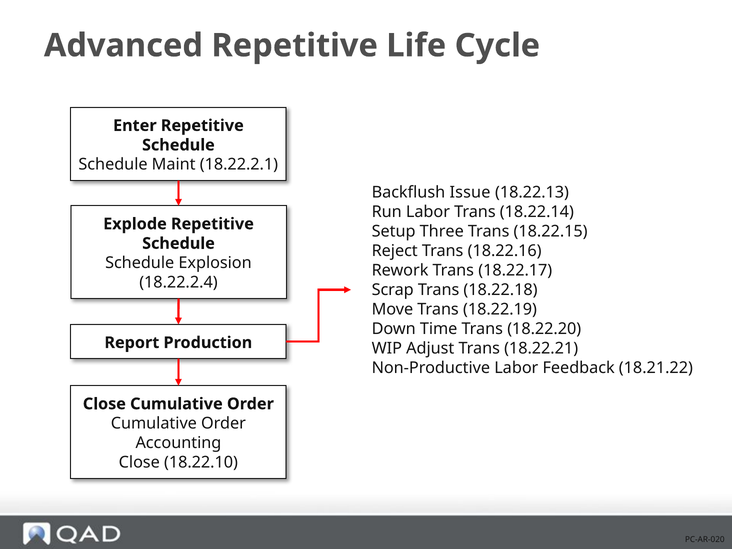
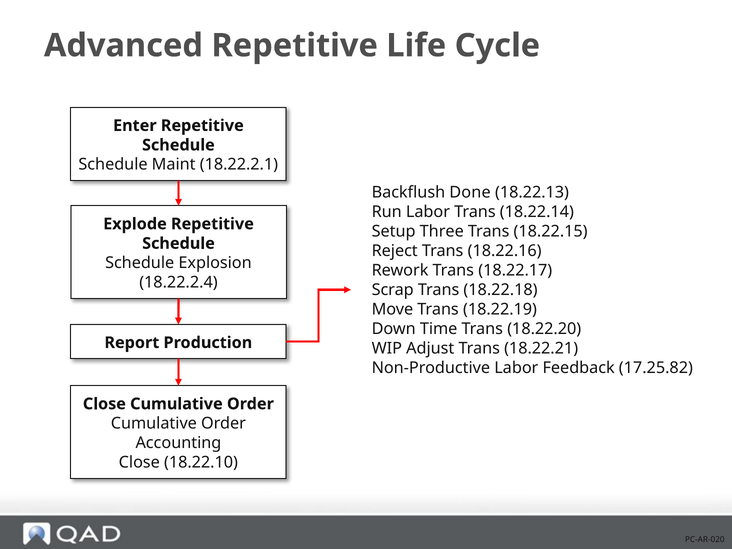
Issue: Issue -> Done
18.21.22: 18.21.22 -> 17.25.82
